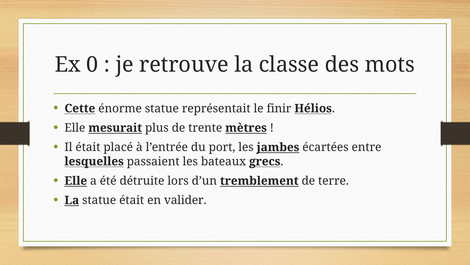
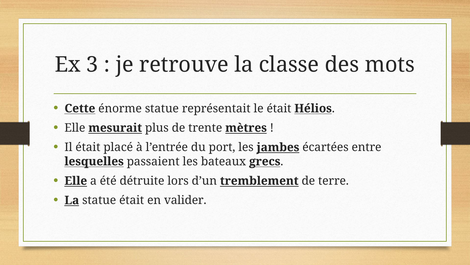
0: 0 -> 3
le finir: finir -> était
